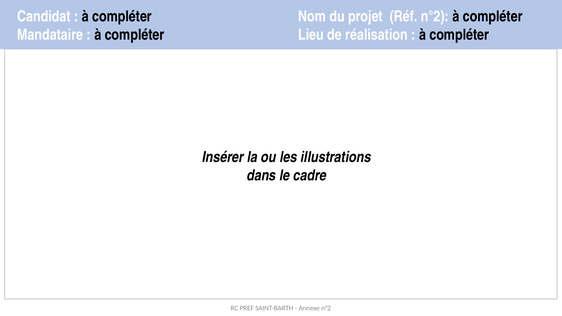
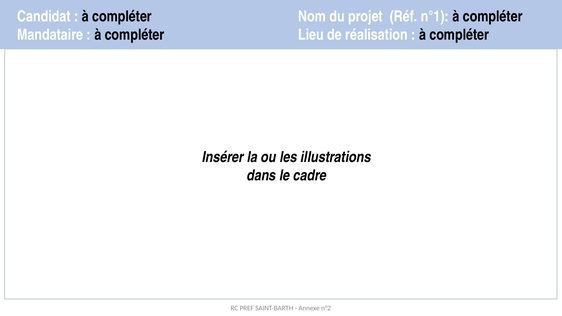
Réf n°2: n°2 -> n°1
